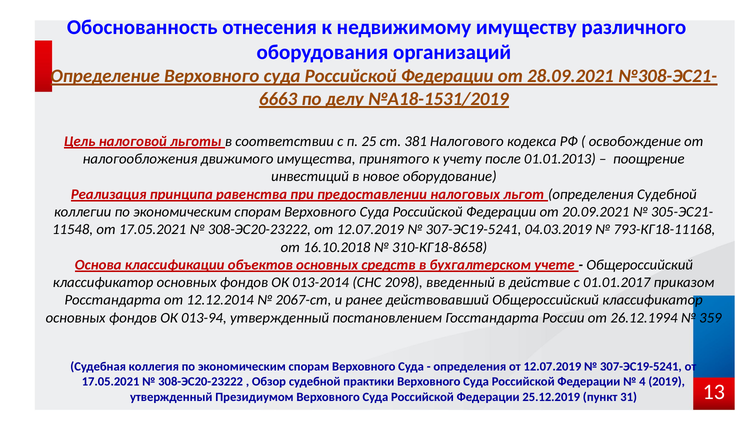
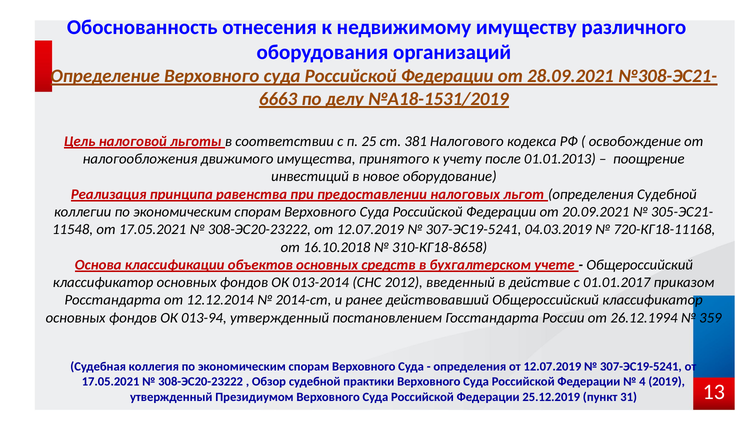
793-КГ18-11168: 793-КГ18-11168 -> 720-КГ18-11168
2098: 2098 -> 2012
2067-ст: 2067-ст -> 2014-ст
